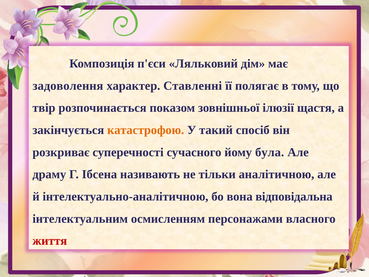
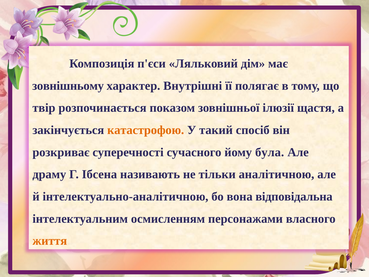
задоволення: задоволення -> зовнішньому
Ставленні: Ставленні -> Внутрішні
життя colour: red -> orange
